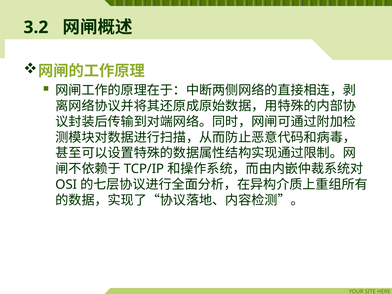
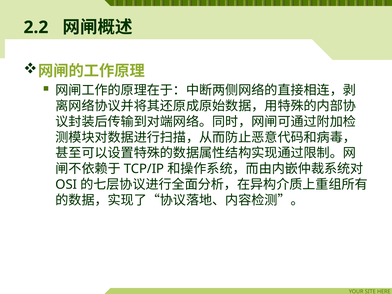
3.2: 3.2 -> 2.2
